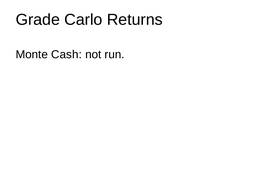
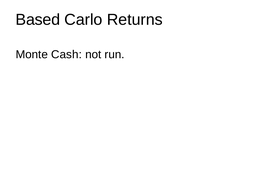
Grade: Grade -> Based
